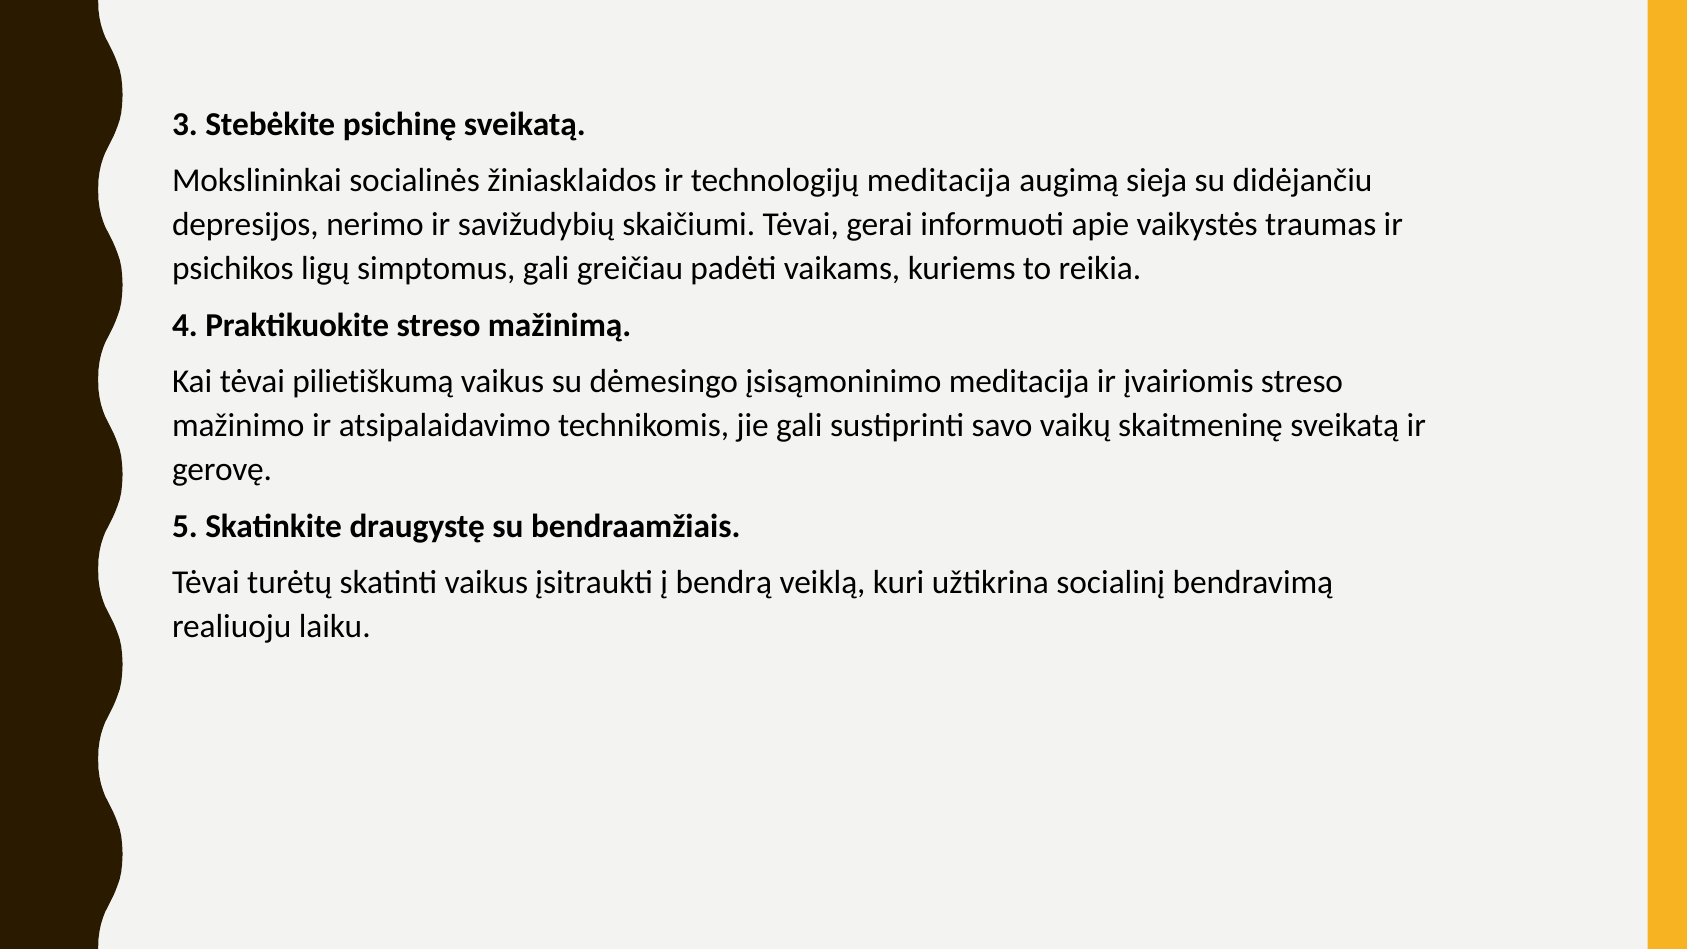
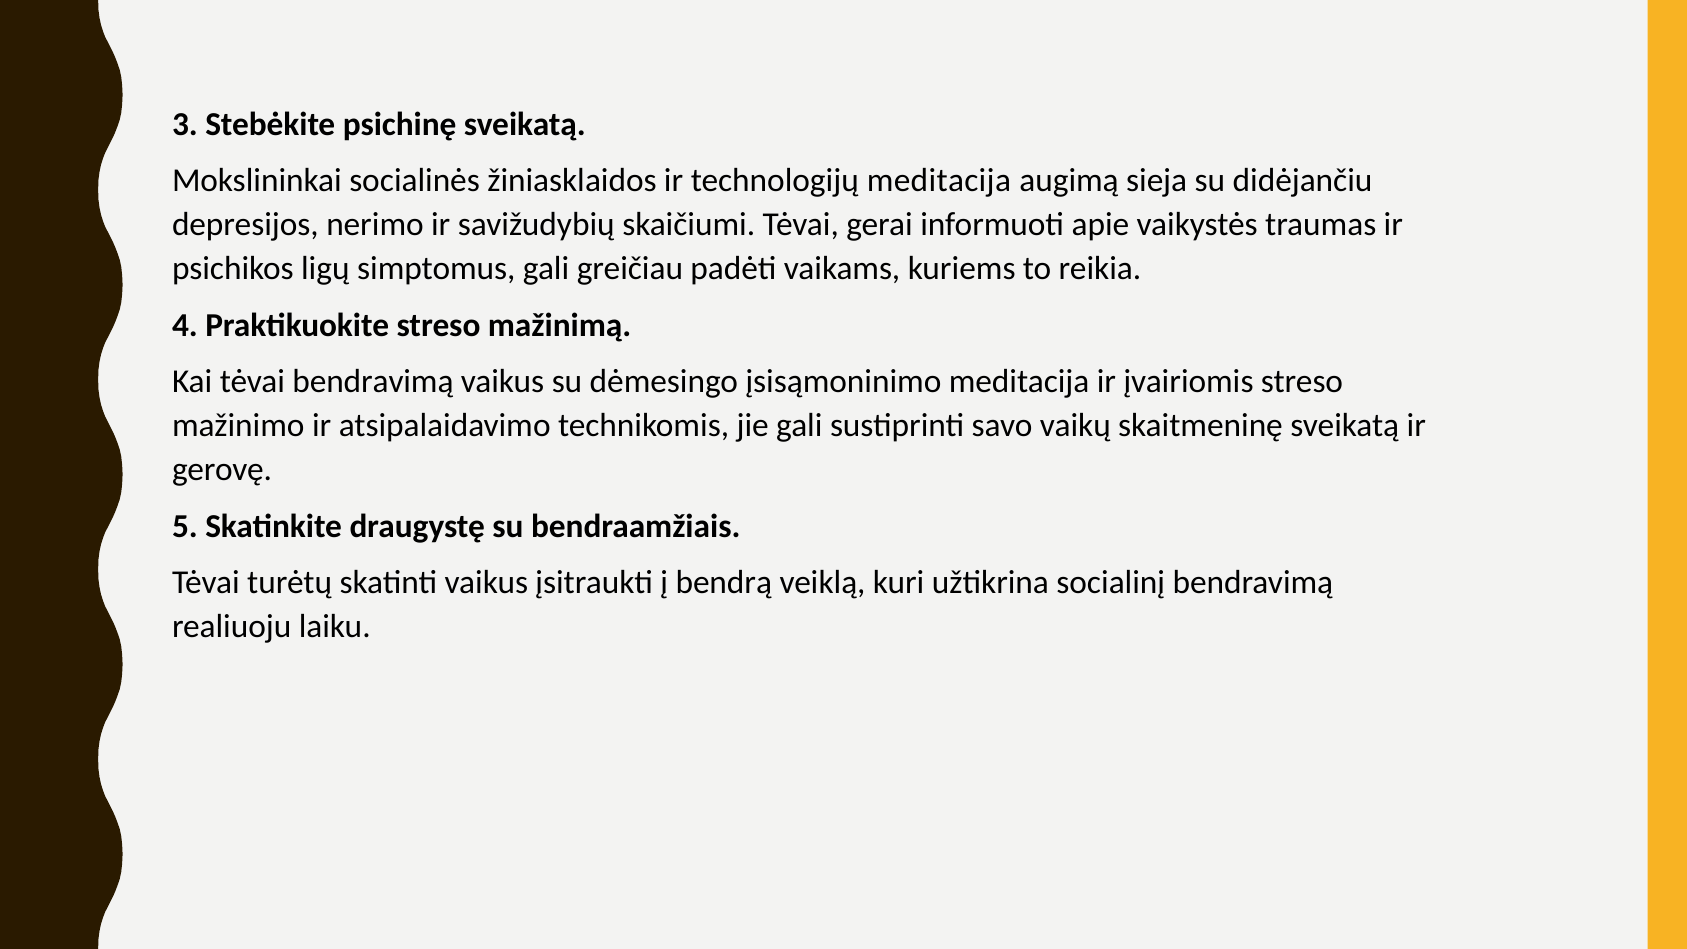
tėvai pilietiškumą: pilietiškumą -> bendravimą
